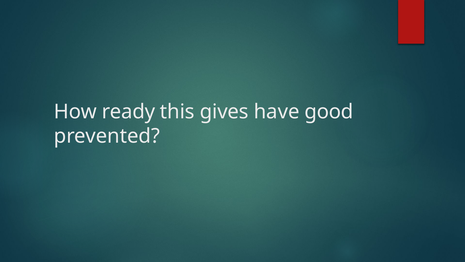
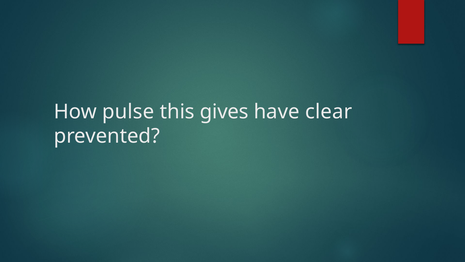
ready: ready -> pulse
good: good -> clear
